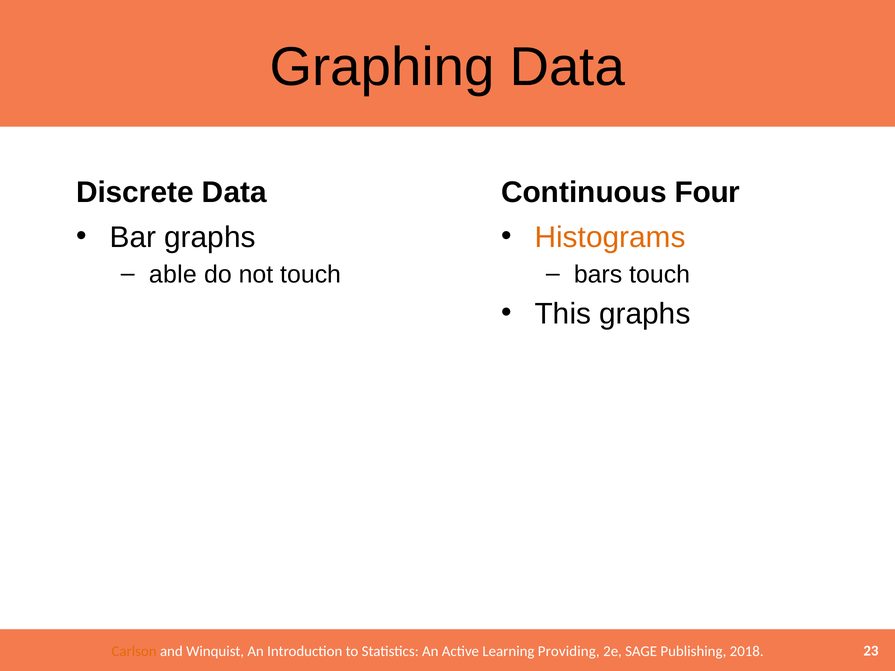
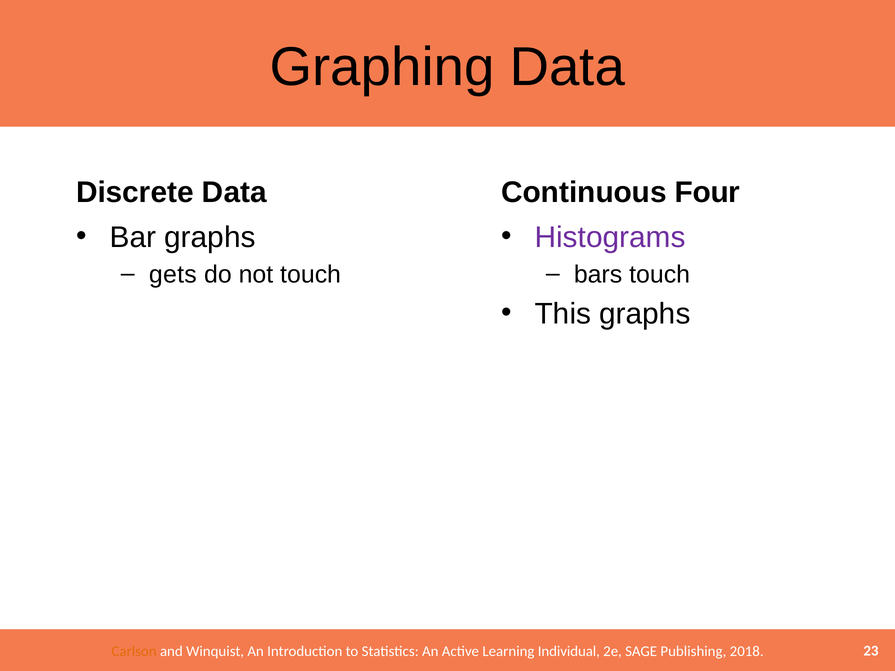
Histograms colour: orange -> purple
able: able -> gets
Providing: Providing -> Individual
